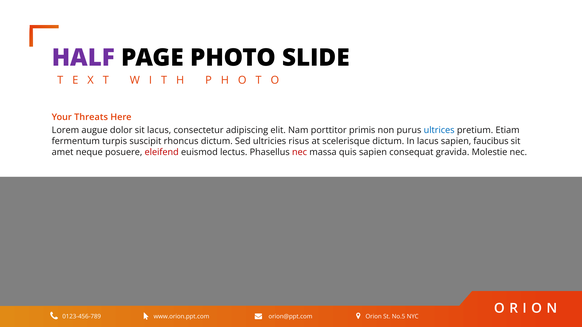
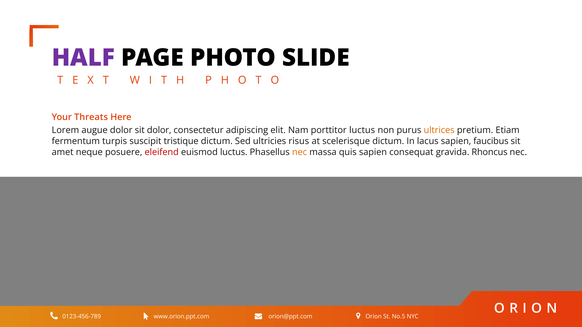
sit lacus: lacus -> dolor
porttitor primis: primis -> luctus
ultrices colour: blue -> orange
rhoncus: rhoncus -> tristique
euismod lectus: lectus -> luctus
nec at (300, 152) colour: red -> orange
Molestie: Molestie -> Rhoncus
